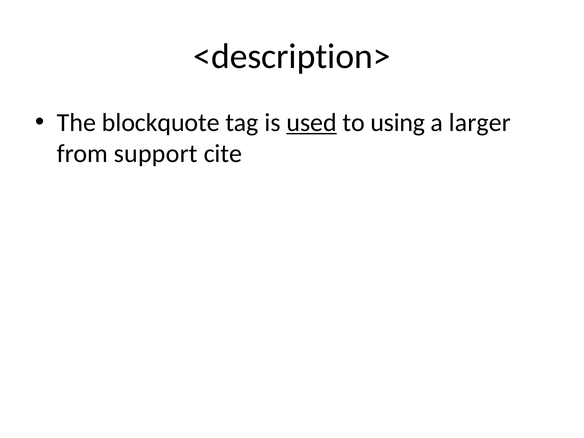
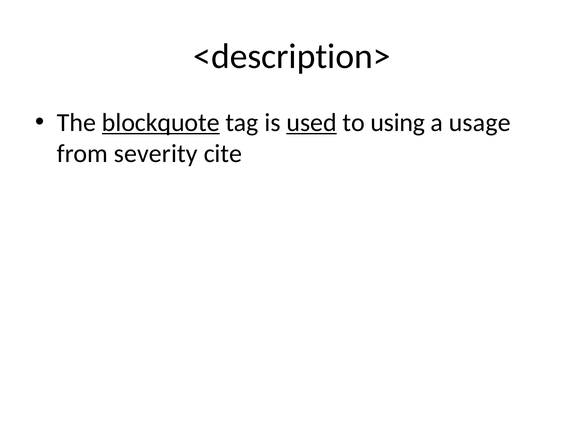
blockquote underline: none -> present
larger: larger -> usage
support: support -> severity
